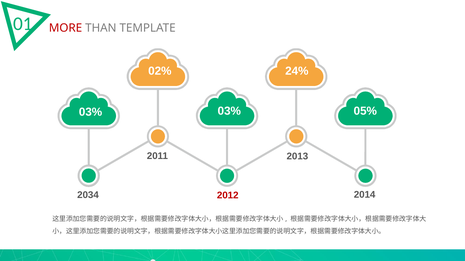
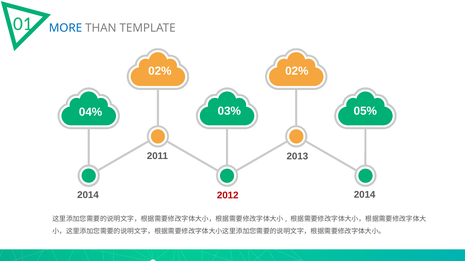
MORE colour: red -> blue
24% at (297, 71): 24% -> 02%
03% at (91, 112): 03% -> 04%
2034 at (88, 195): 2034 -> 2014
